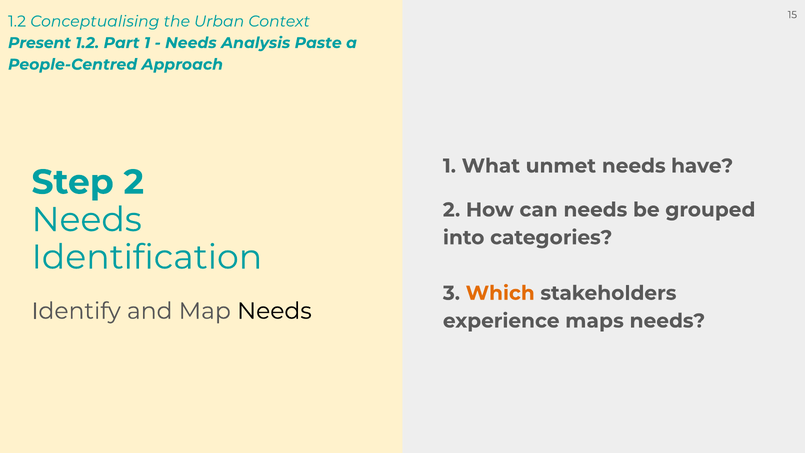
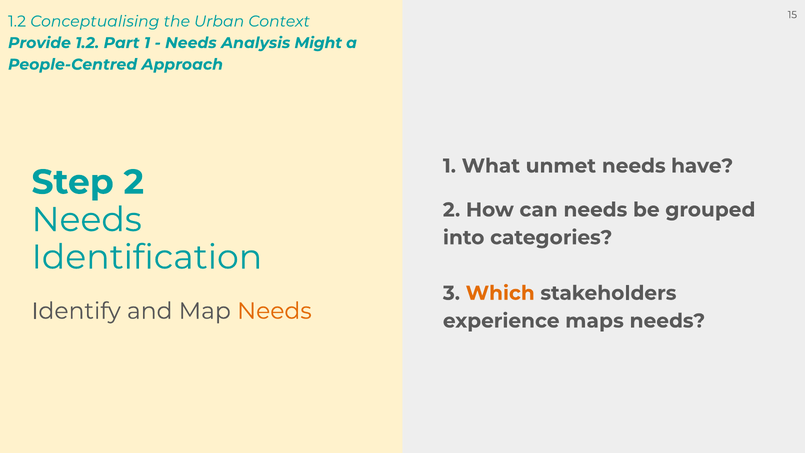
Present: Present -> Provide
Paste: Paste -> Might
Needs at (274, 311) colour: black -> orange
